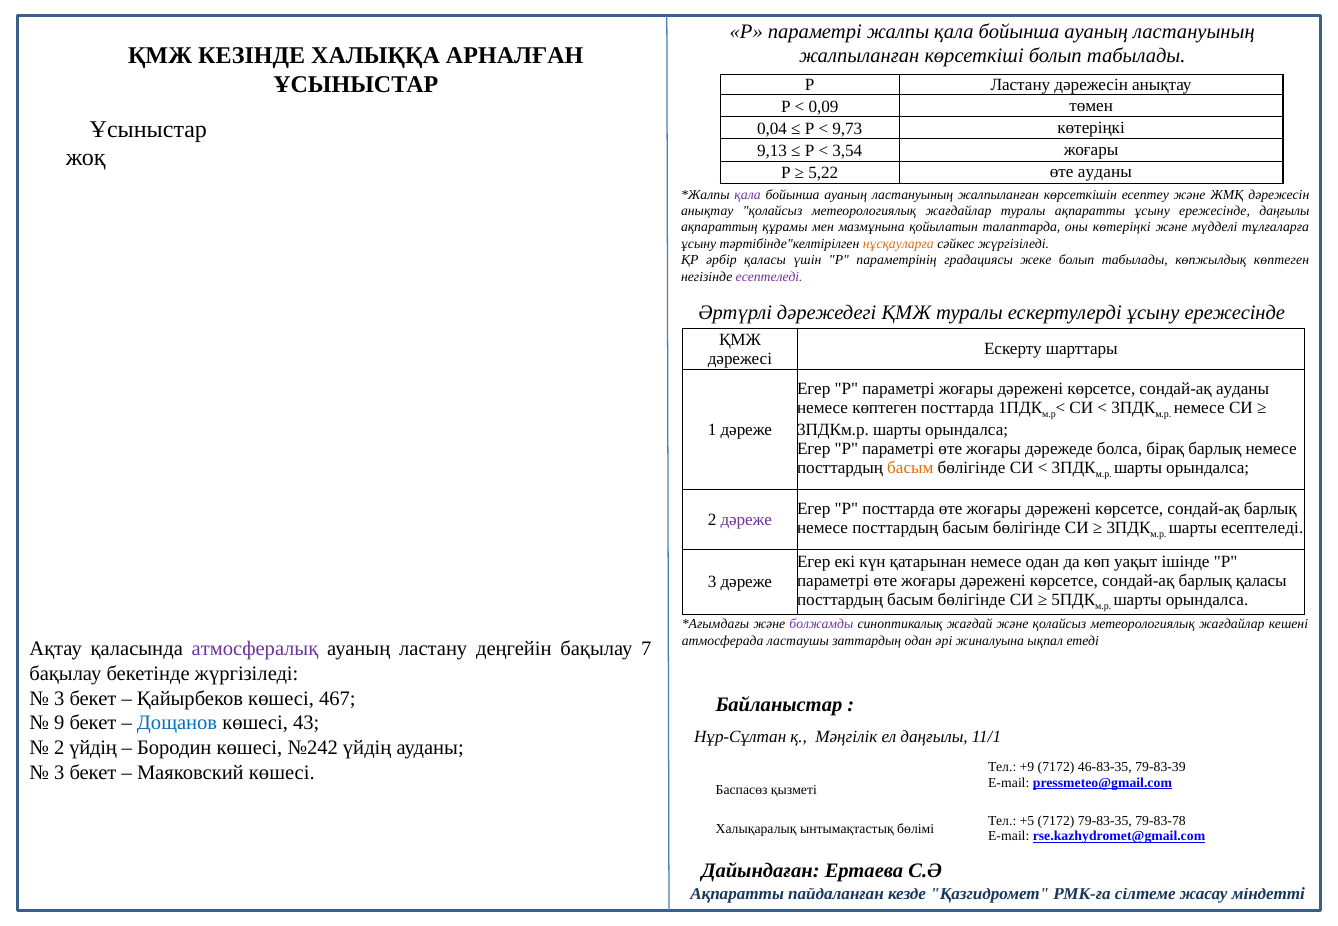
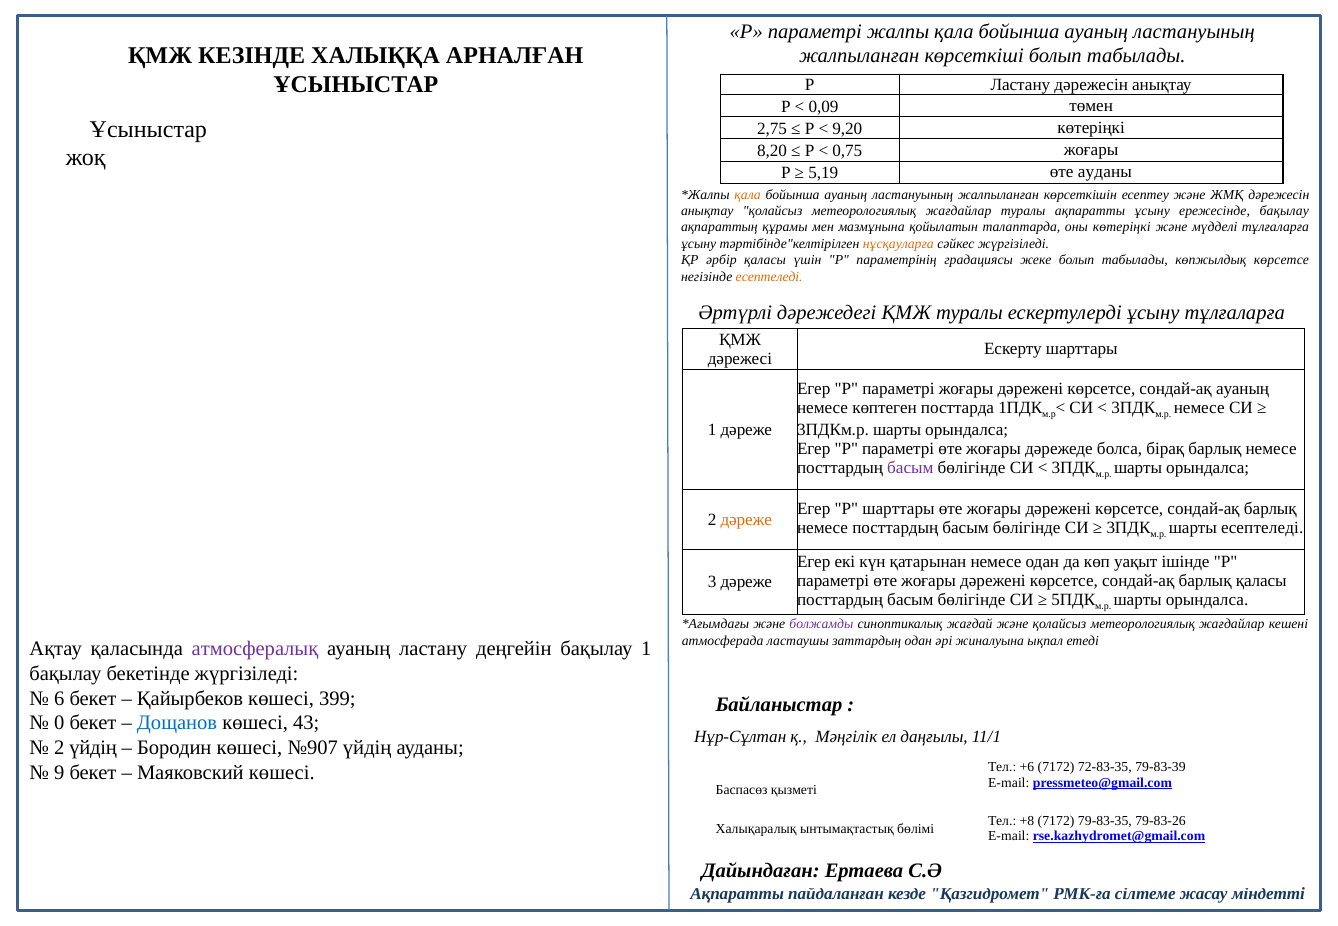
0,04: 0,04 -> 2,75
9,73: 9,73 -> 9,20
9,13: 9,13 -> 8,20
3,54: 3,54 -> 0,75
5,22: 5,22 -> 5,19
қала at (748, 195) colour: purple -> orange
ережесінде даңғылы: даңғылы -> бақылау
көпжылдық көптеген: көптеген -> көрсетсе
есептеледі at (769, 277) colour: purple -> orange
ескертулерді ұсыну ережесінде: ережесінде -> тұлғаларға
сондай-ақ ауданы: ауданы -> ауаның
басым at (910, 468) colour: orange -> purple
Р посттарда: посттарда -> шарттары
дәреже at (746, 520) colour: purple -> orange
бақылау 7: 7 -> 1
3 at (59, 699): 3 -> 6
467: 467 -> 399
9: 9 -> 0
№242: №242 -> №907
+9: +9 -> +6
46-83-35: 46-83-35 -> 72-83-35
3 at (59, 773): 3 -> 9
+5: +5 -> +8
79-83-78: 79-83-78 -> 79-83-26
